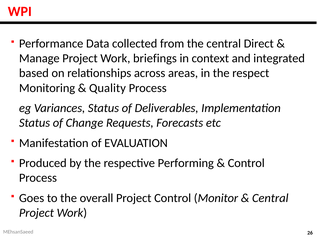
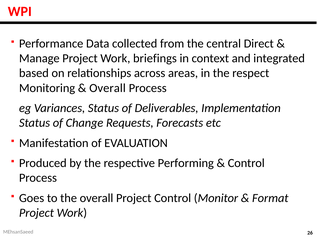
Quality at (107, 88): Quality -> Overall
Central at (270, 198): Central -> Format
